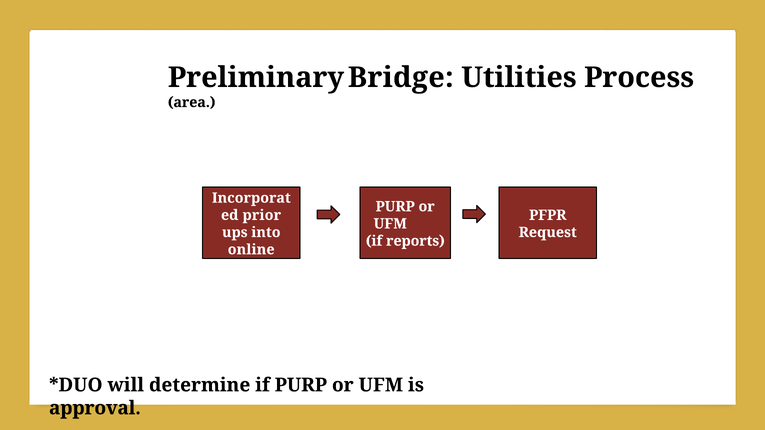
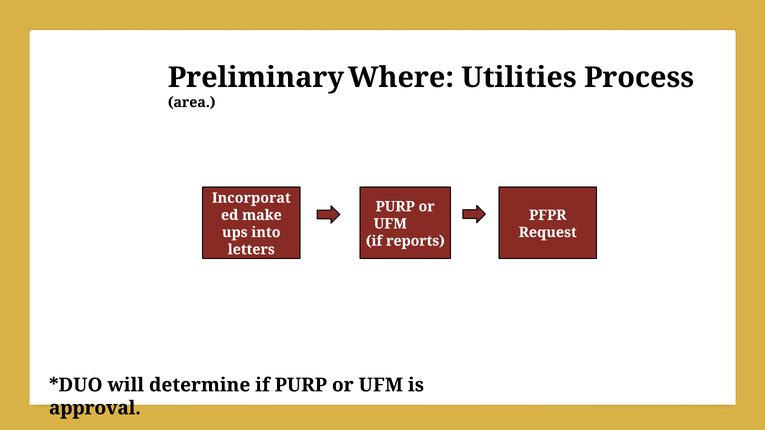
Bridge: Bridge -> Where
prior: prior -> make
online: online -> letters
